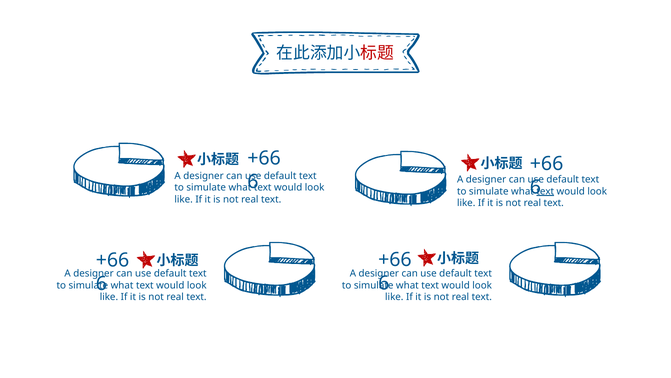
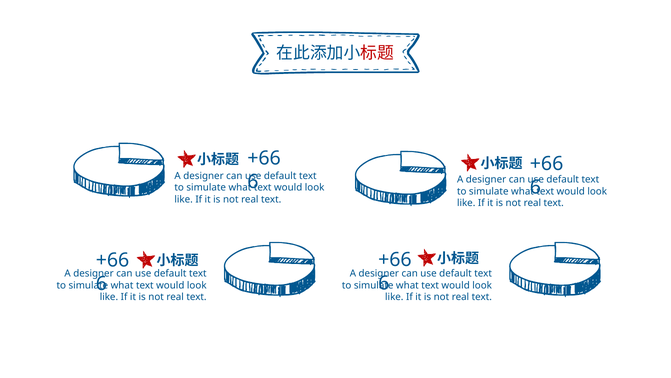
text at (545, 191) underline: present -> none
